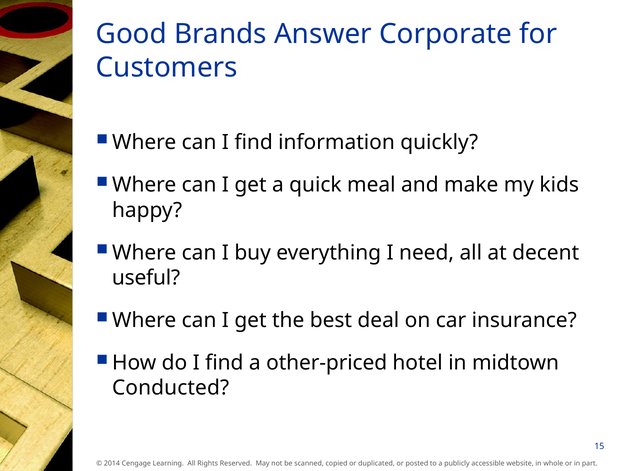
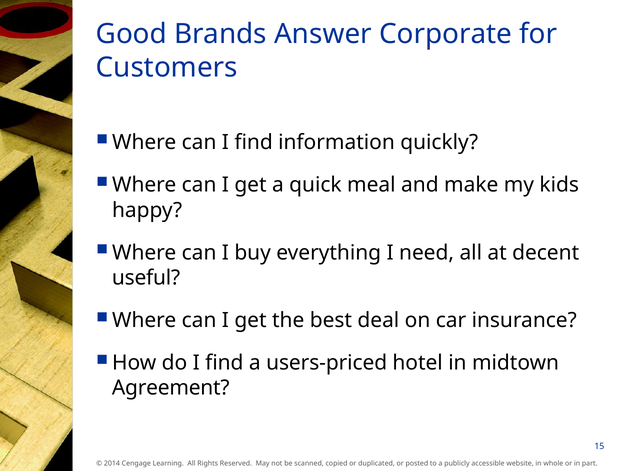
other-priced: other-priced -> users-priced
Conducted: Conducted -> Agreement
